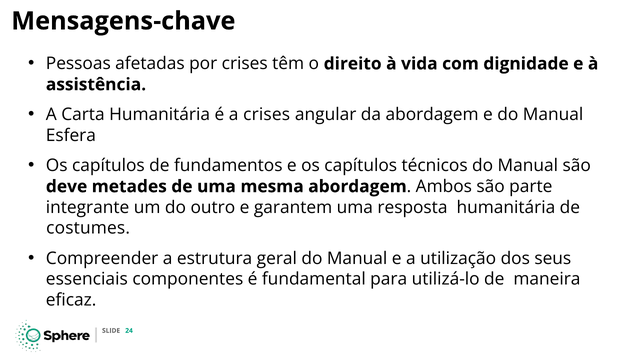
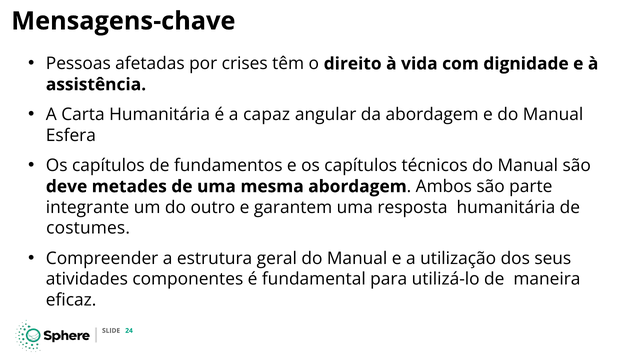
a crises: crises -> capaz
essenciais: essenciais -> atividades
